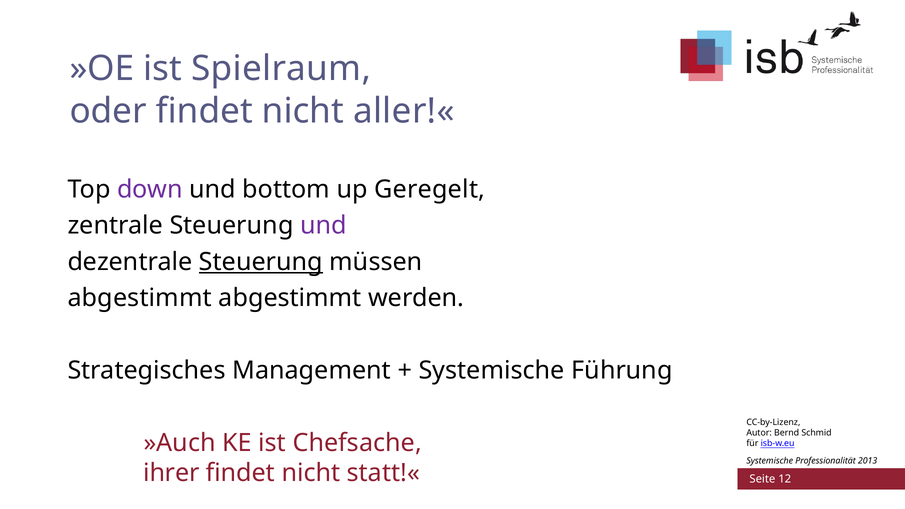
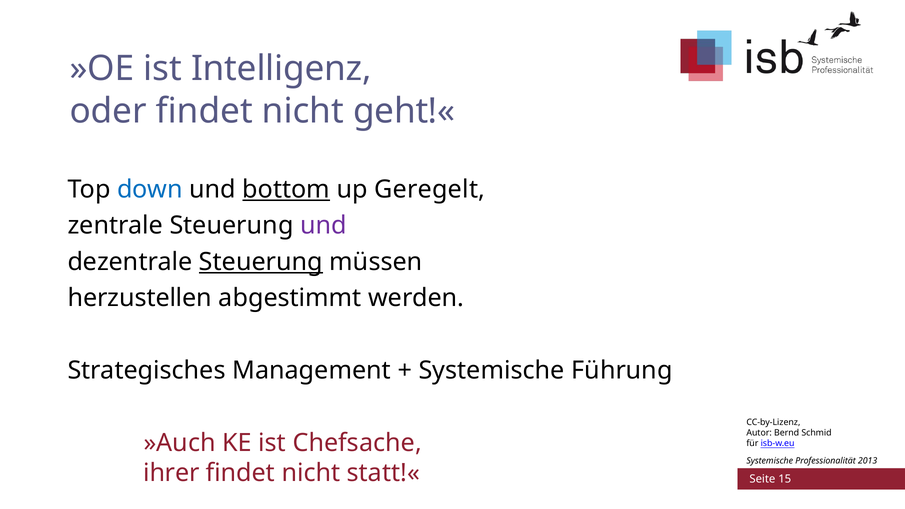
Spielraum: Spielraum -> Intelligenz
aller!«: aller!« -> geht!«
down colour: purple -> blue
bottom underline: none -> present
abgestimmt at (140, 298): abgestimmt -> herzustellen
12: 12 -> 15
